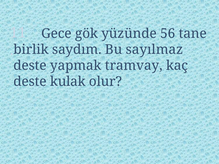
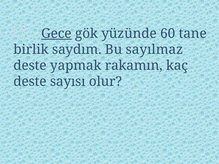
Gece underline: none -> present
56: 56 -> 60
tramvay: tramvay -> rakamın
kulak: kulak -> sayısı
